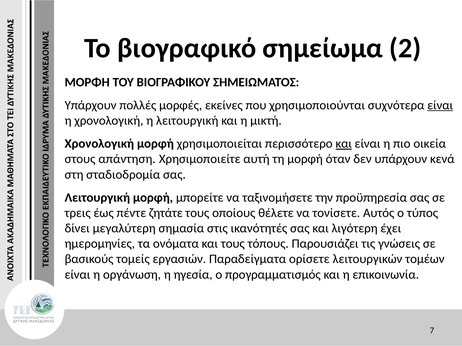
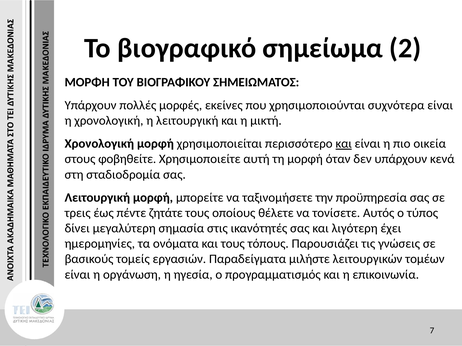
είναι at (440, 105) underline: present -> none
απάντηση: απάντηση -> φοβηθείτε
ορίσετε: ορίσετε -> μιλήστε
